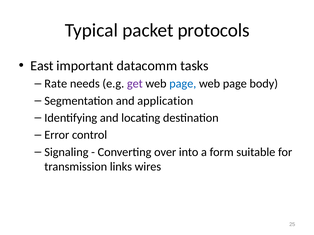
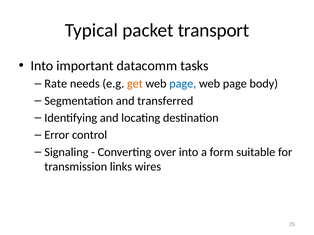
protocols: protocols -> transport
East at (42, 66): East -> Into
get colour: purple -> orange
application: application -> transferred
